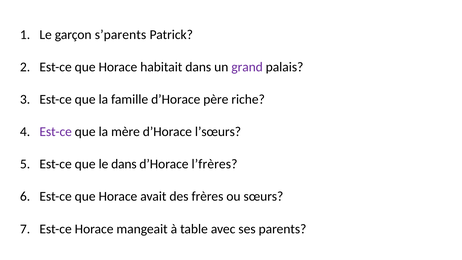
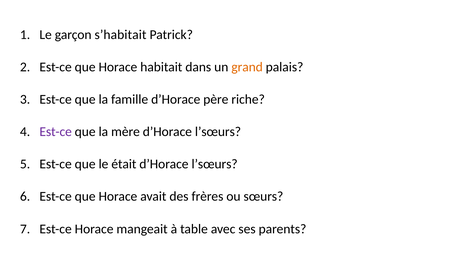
s’parents: s’parents -> s’habitait
grand colour: purple -> orange
le dans: dans -> était
l’frères at (215, 164): l’frères -> l’sœurs
